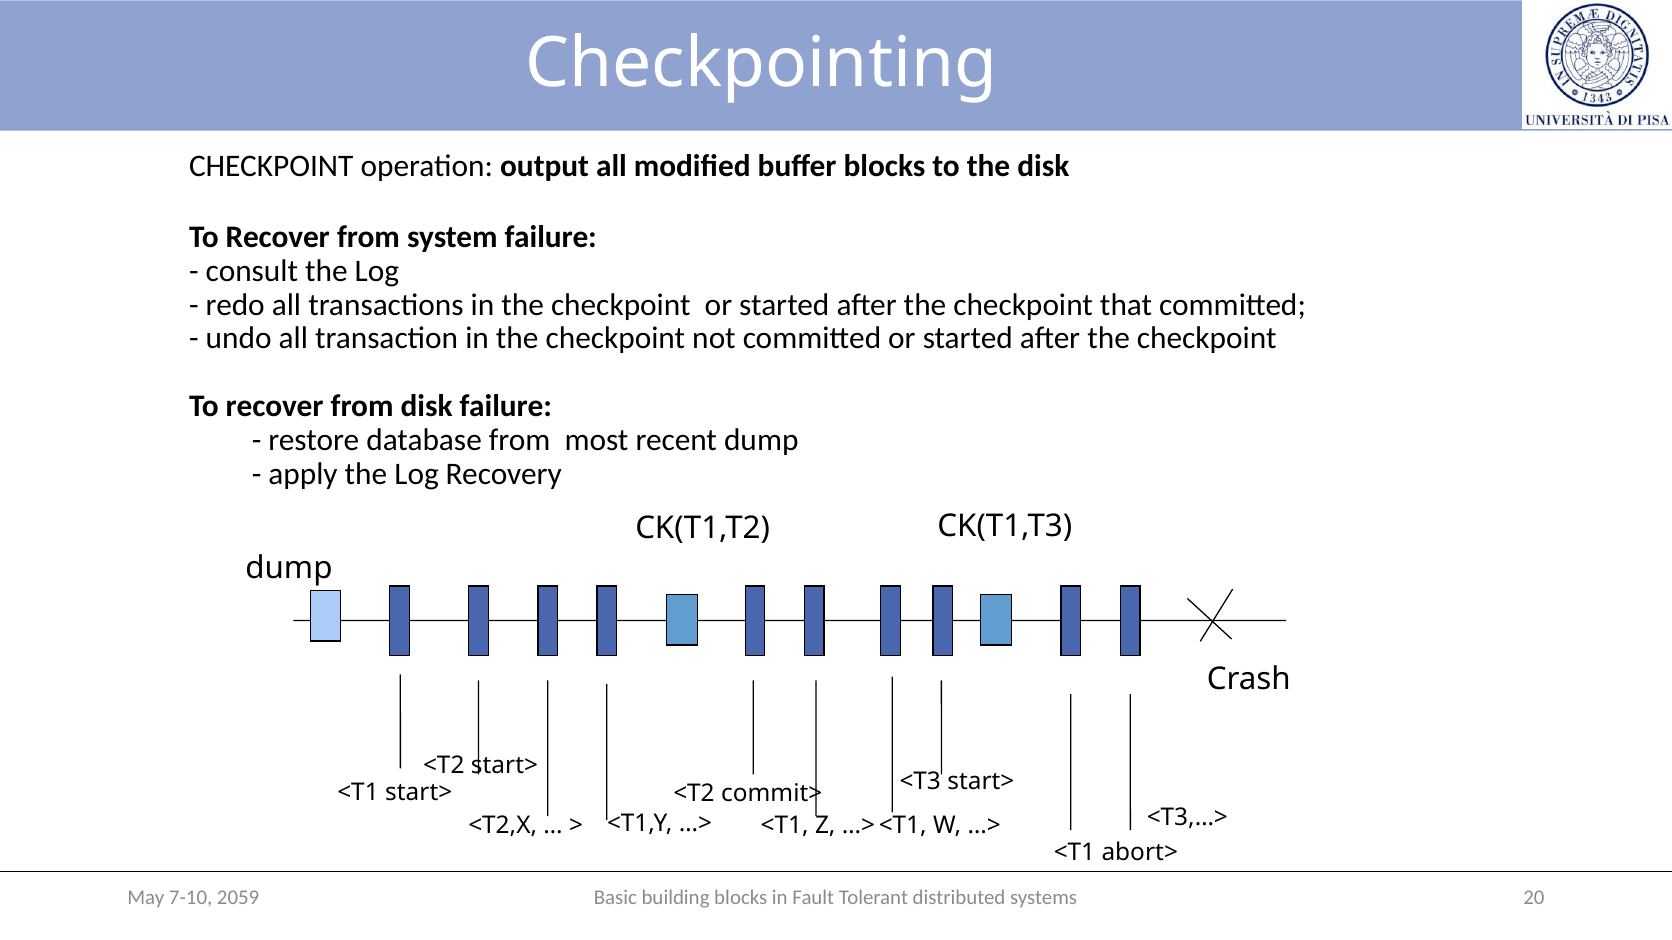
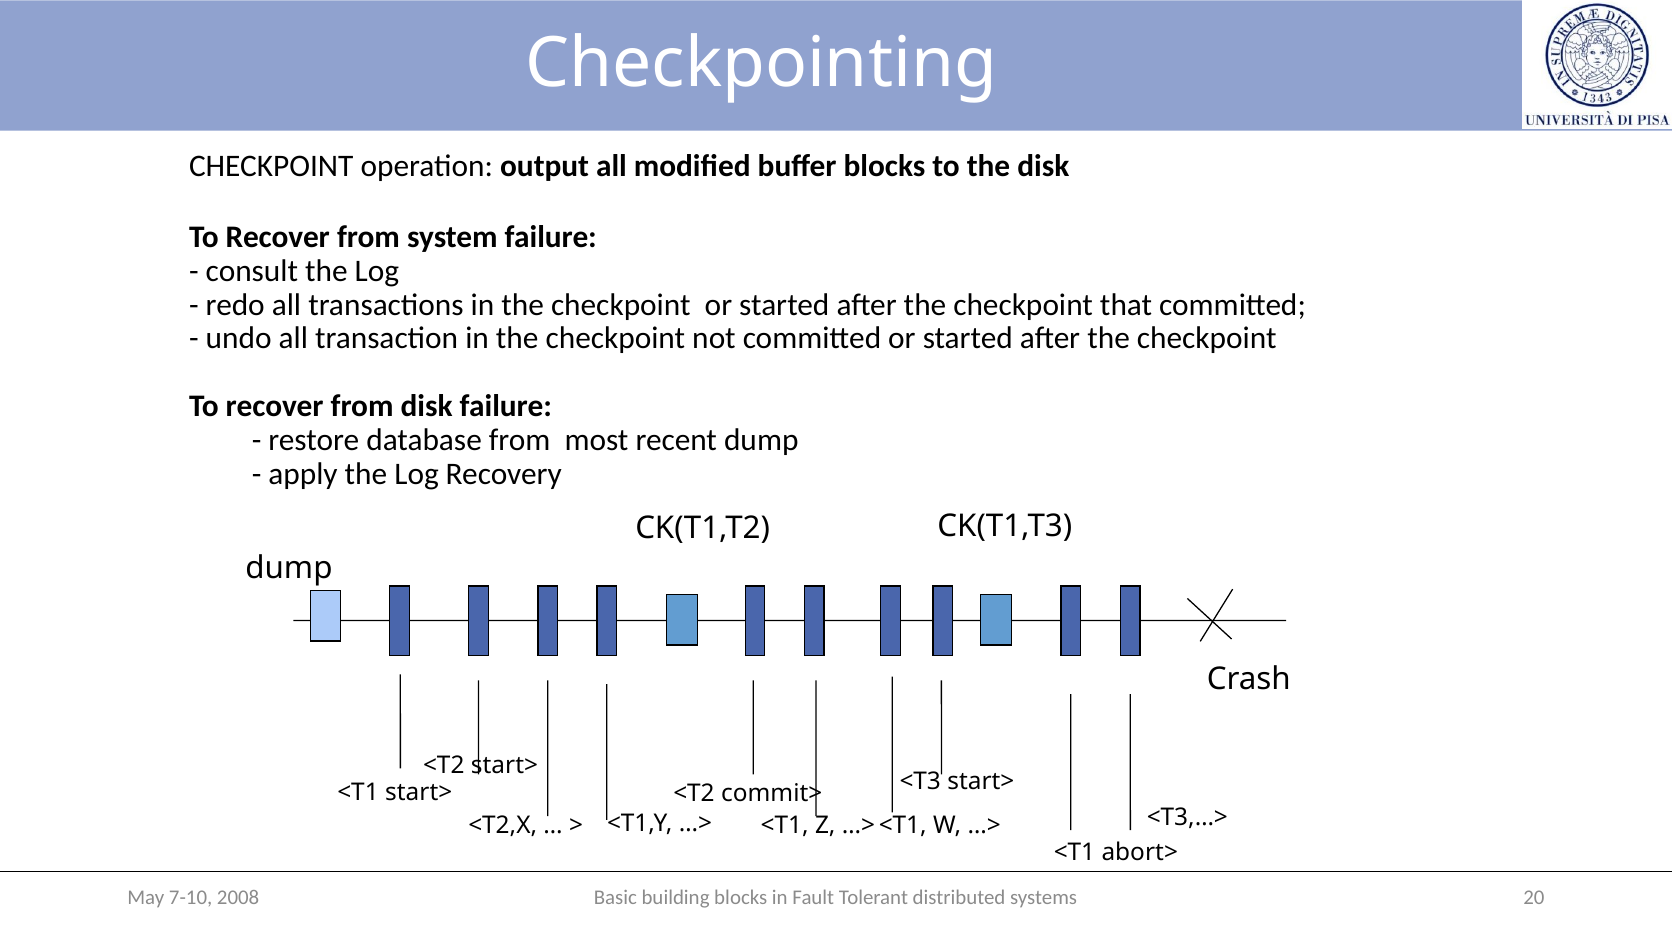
2059: 2059 -> 2008
